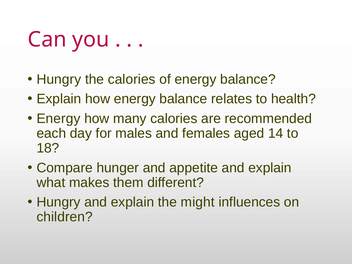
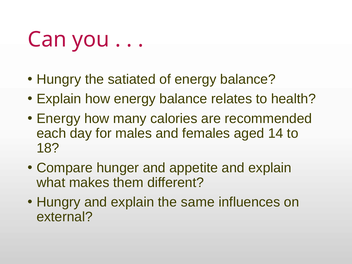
the calories: calories -> satiated
might: might -> same
children: children -> external
